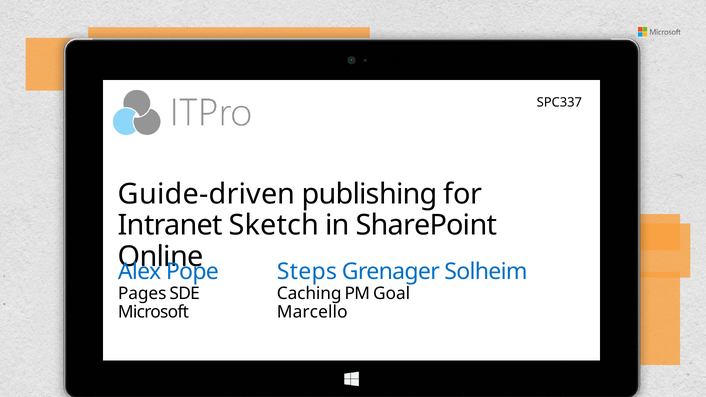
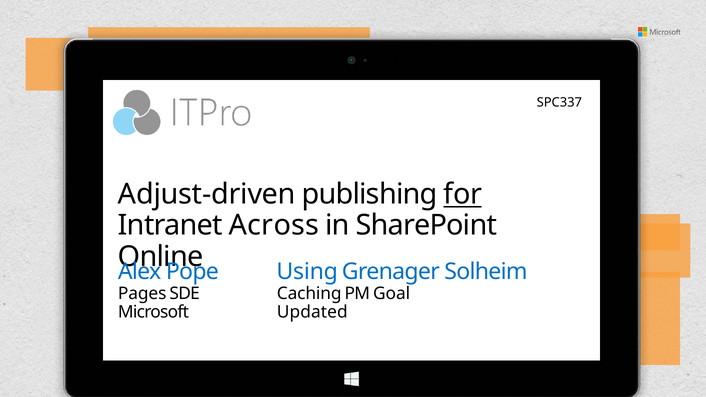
Guide-driven: Guide-driven -> Adjust-driven
for underline: none -> present
Sketch: Sketch -> Across
Steps: Steps -> Using
Marcello: Marcello -> Updated
